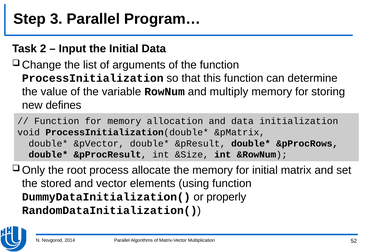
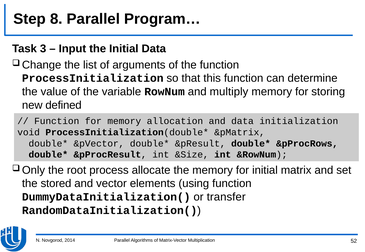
3: 3 -> 8
2: 2 -> 3
defines: defines -> defined
properly: properly -> transfer
